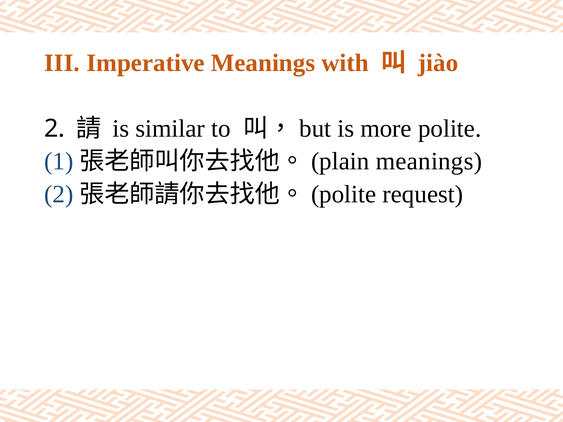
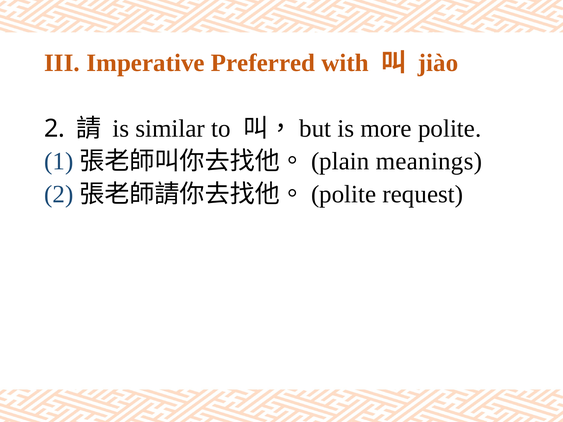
Imperative Meanings: Meanings -> Preferred
